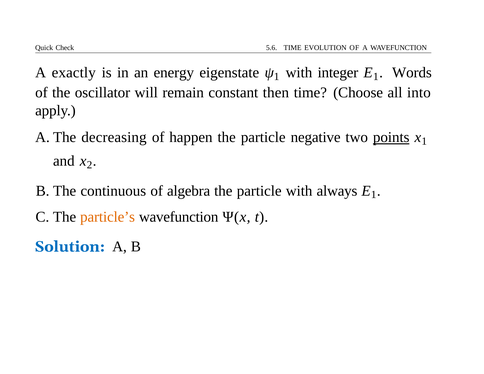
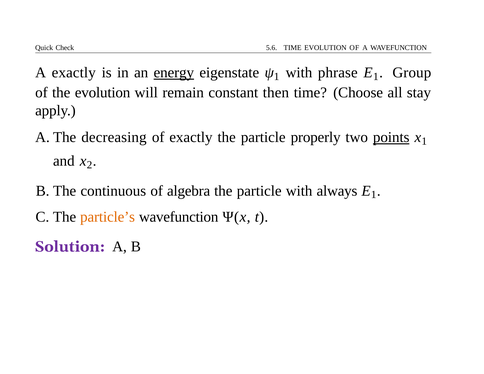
energy underline: none -> present
integer: integer -> phrase
Words: Words -> Group
the oscillator: oscillator -> evolution
into: into -> stay
of happen: happen -> exactly
negative: negative -> properly
Solution colour: blue -> purple
